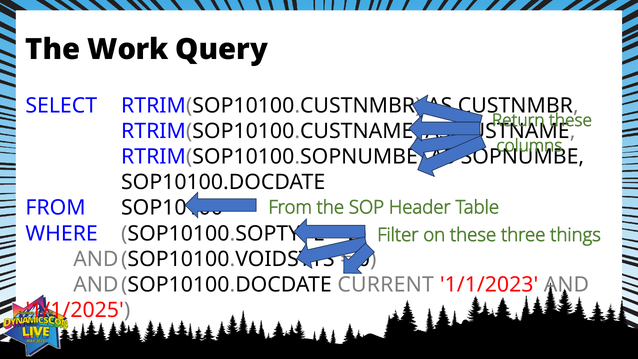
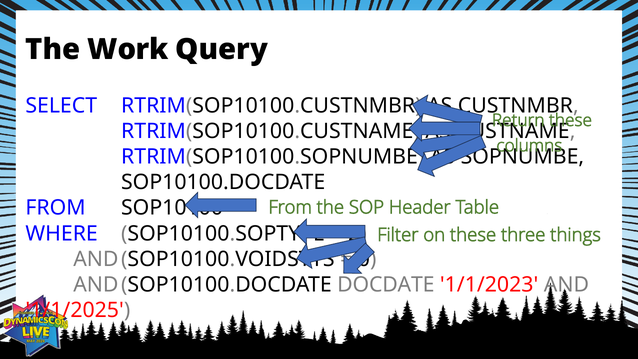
CURRENT: CURRENT -> DOCDATE
